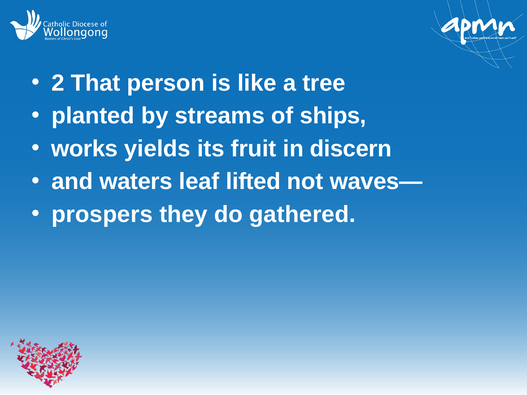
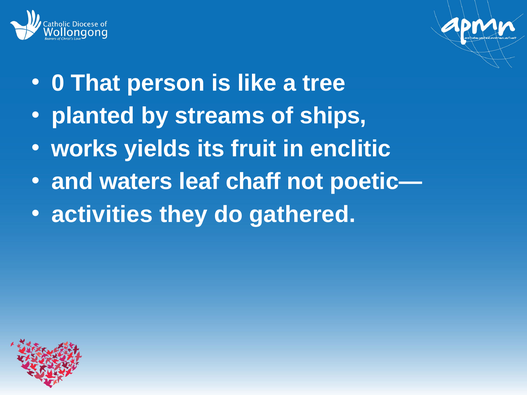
2: 2 -> 0
discern: discern -> enclitic
lifted: lifted -> chaff
waves—: waves— -> poetic—
prospers: prospers -> activities
